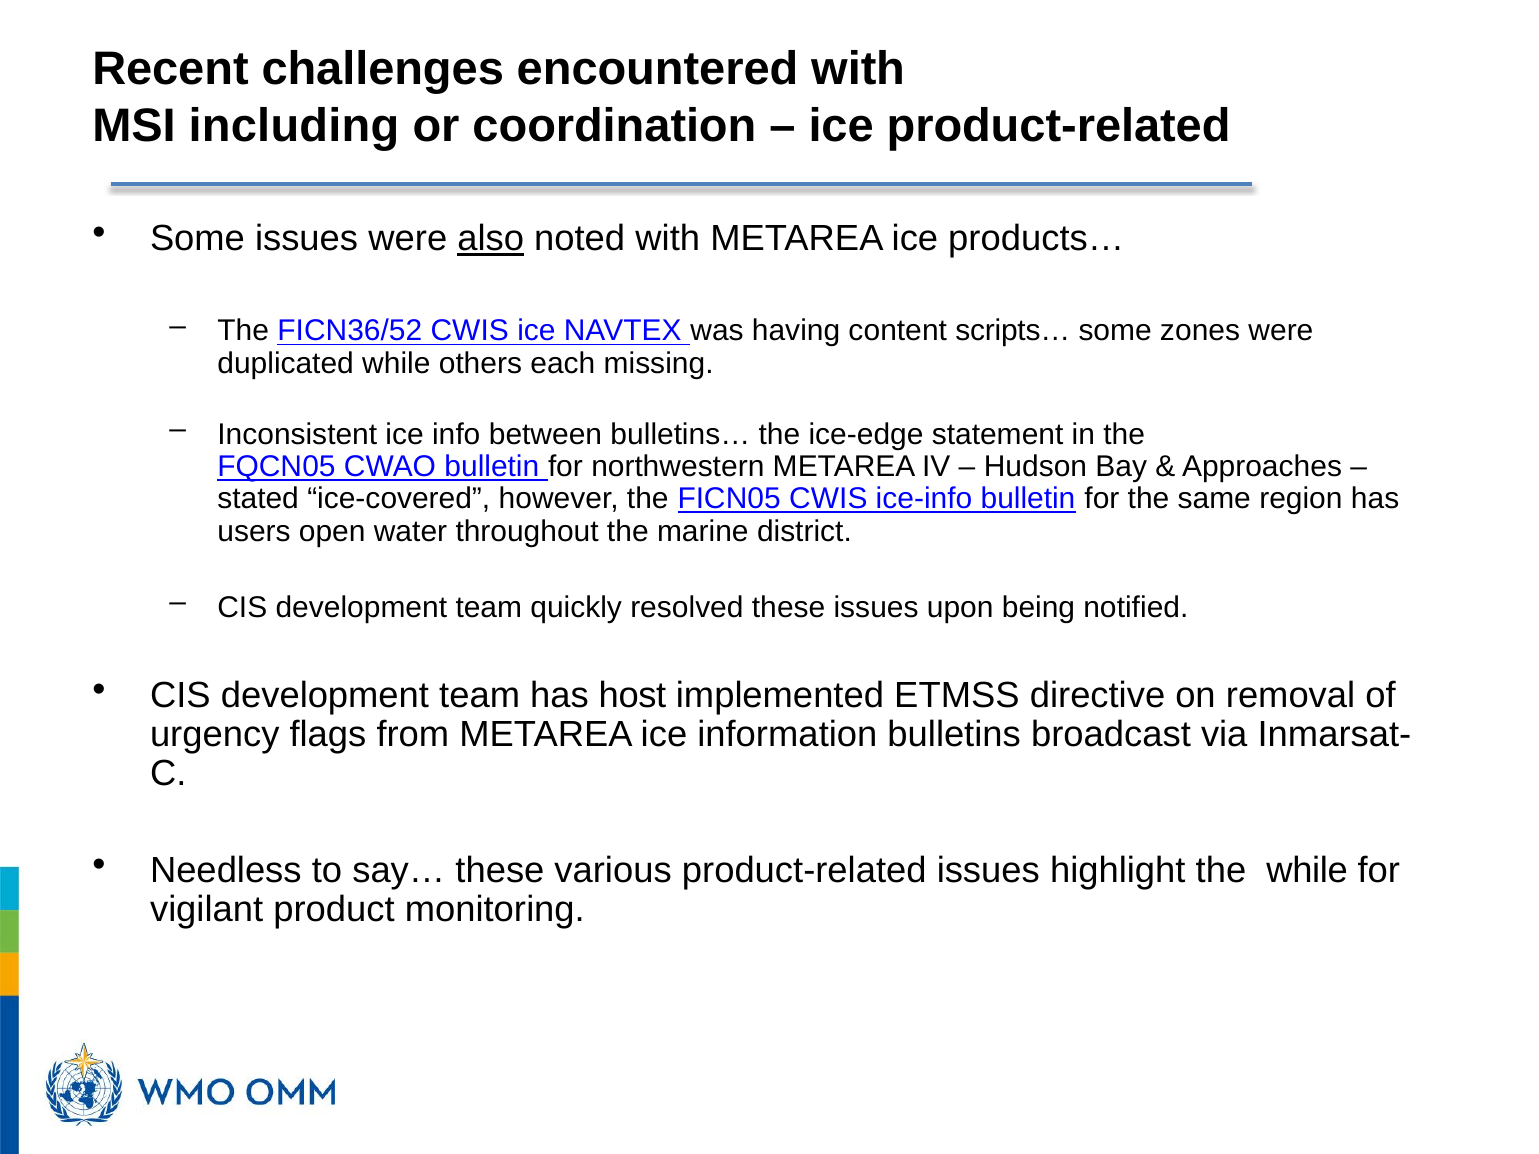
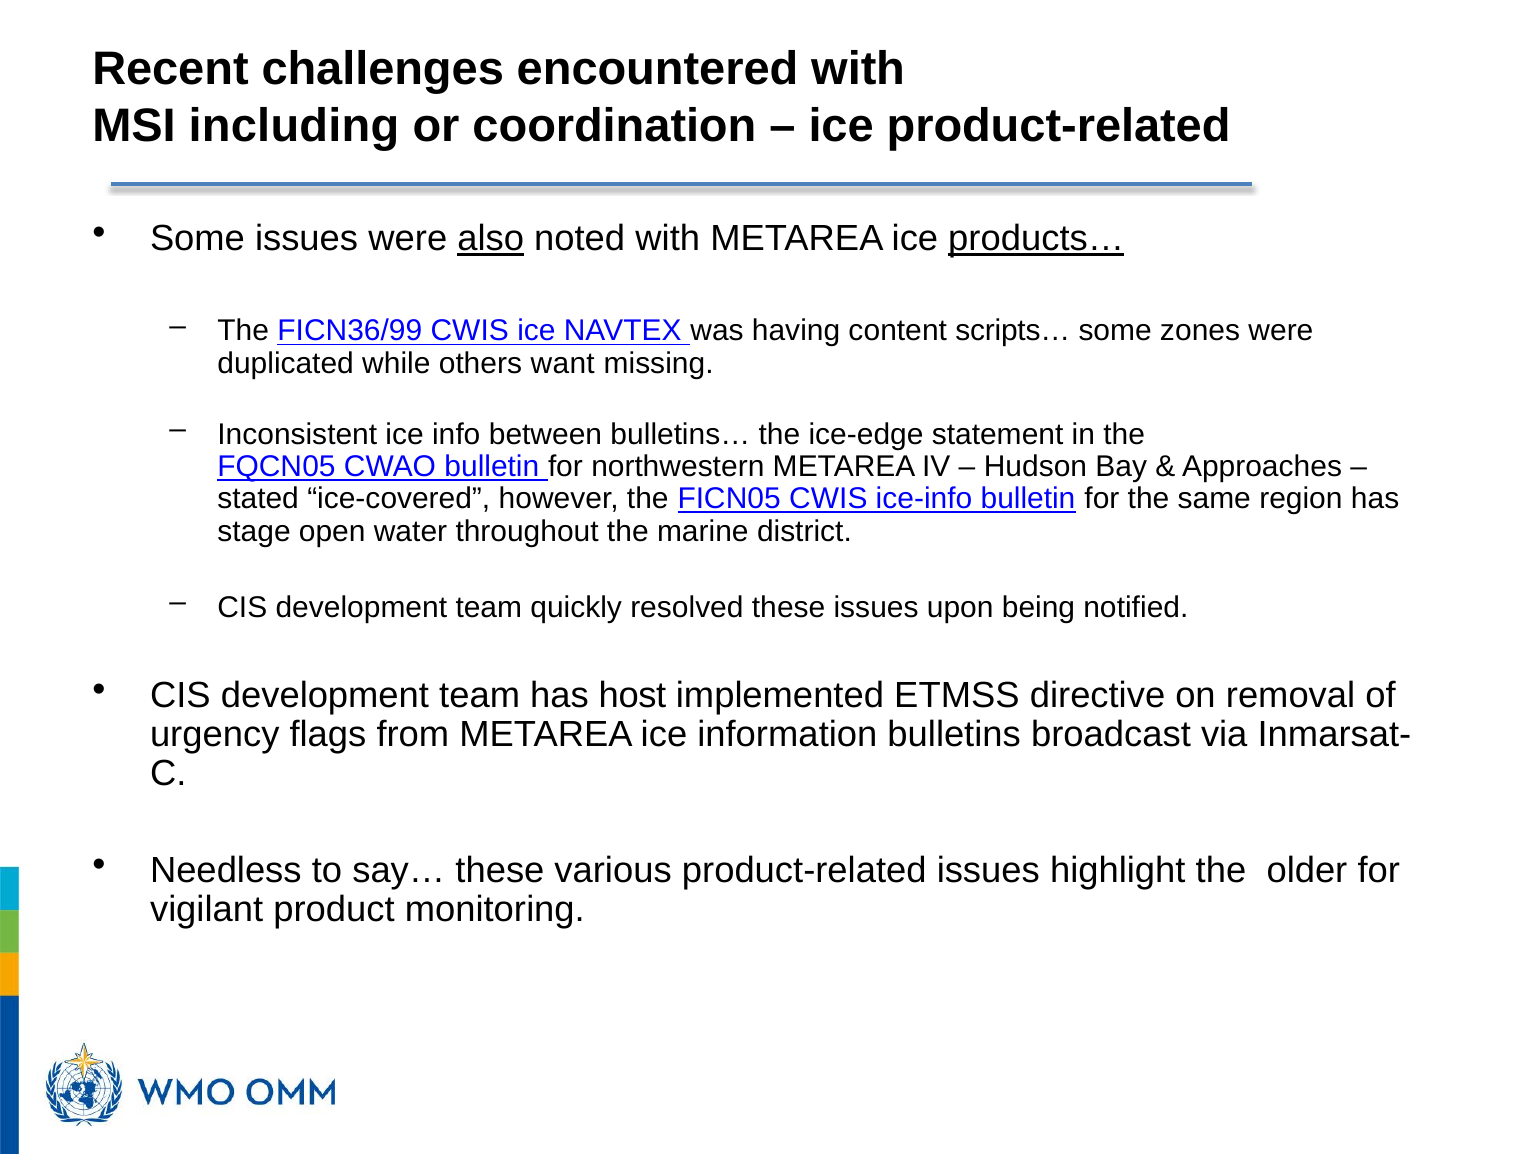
products… underline: none -> present
FICN36/52: FICN36/52 -> FICN36/99
each: each -> want
users: users -> stage
the while: while -> older
